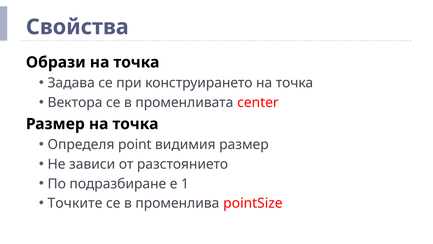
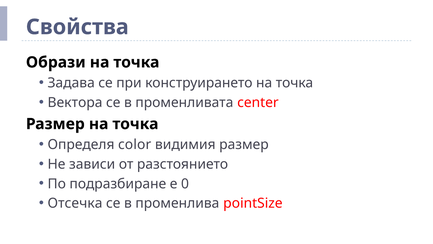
point: point -> color
1: 1 -> 0
Точките: Точките -> Отсечка
